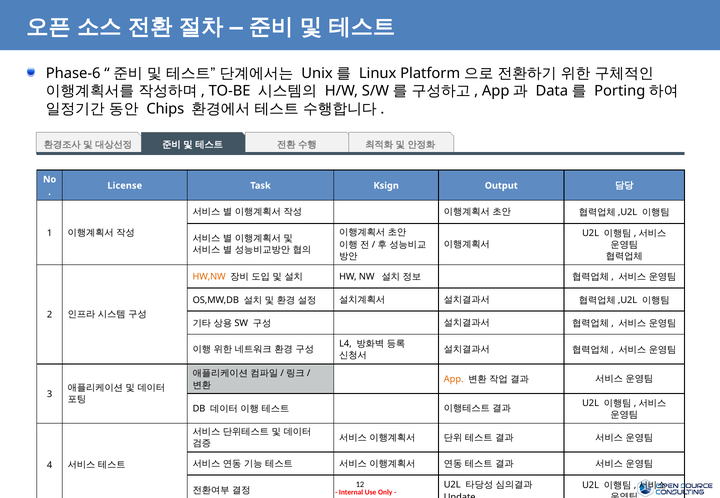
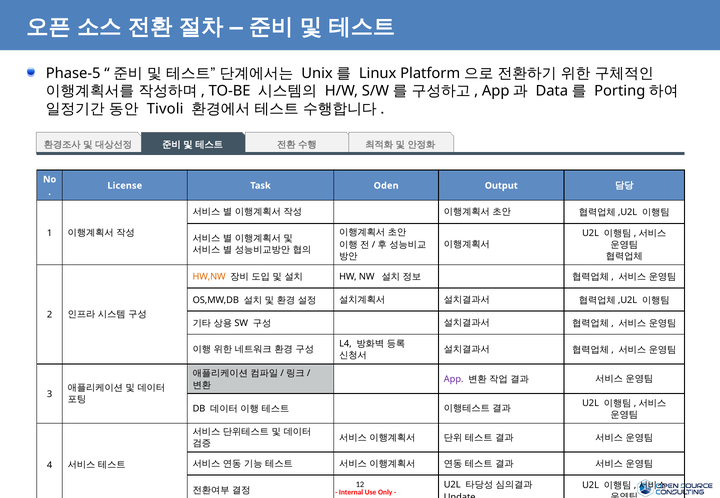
Phase-6: Phase-6 -> Phase-5
Chips: Chips -> Tivoli
Ksign: Ksign -> Oden
App colour: orange -> purple
